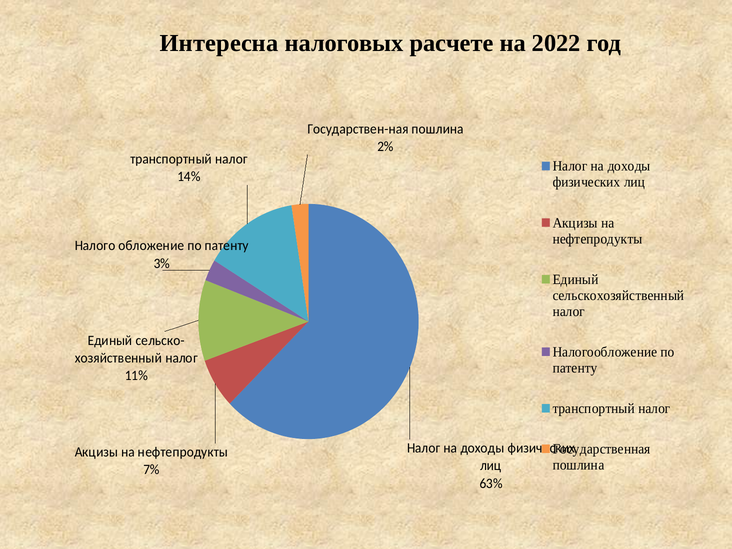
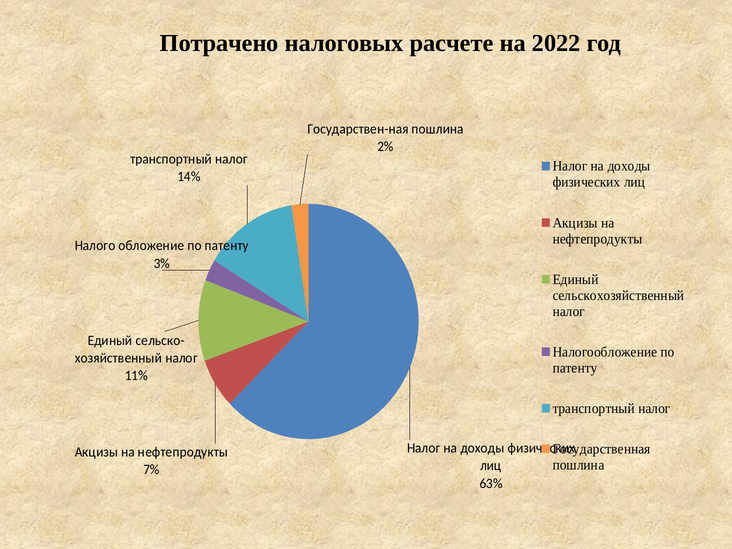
Интересна: Интересна -> Потрачено
